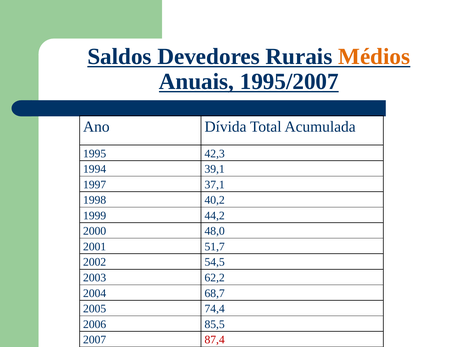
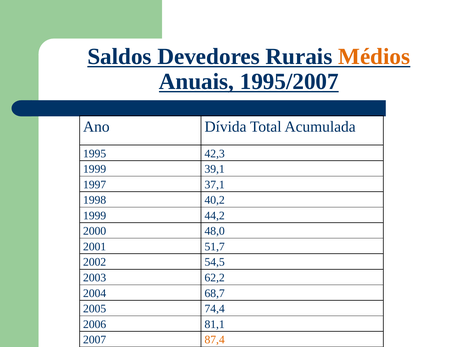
1994 at (95, 169): 1994 -> 1999
85,5: 85,5 -> 81,1
87,4 colour: red -> orange
